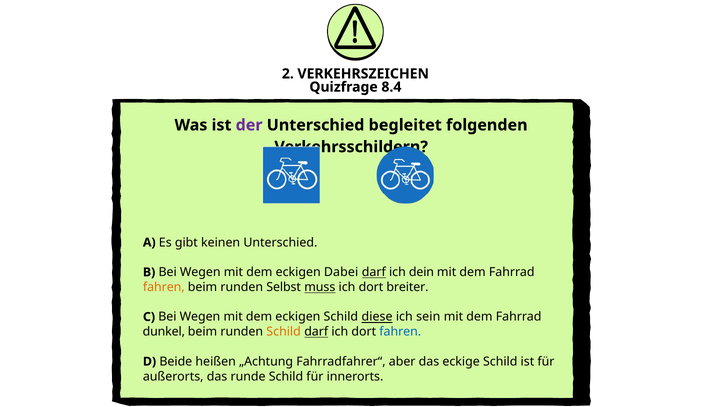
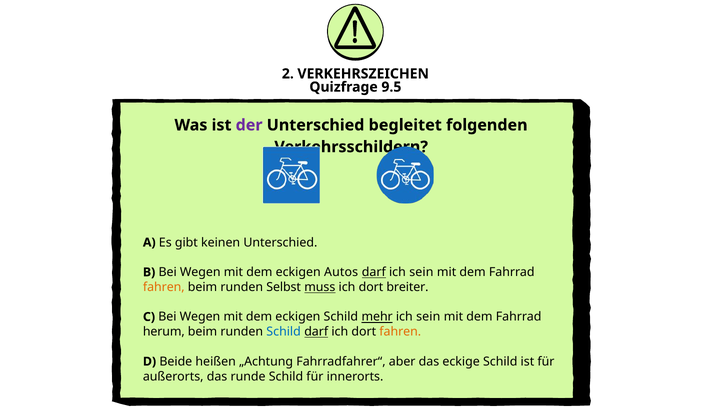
8.4: 8.4 -> 9.5
Dabei: Dabei -> Autos
darf ich dein: dein -> sein
diese: diese -> mehr
dunkel: dunkel -> herum
Schild at (284, 332) colour: orange -> blue
fahren at (400, 332) colour: blue -> orange
